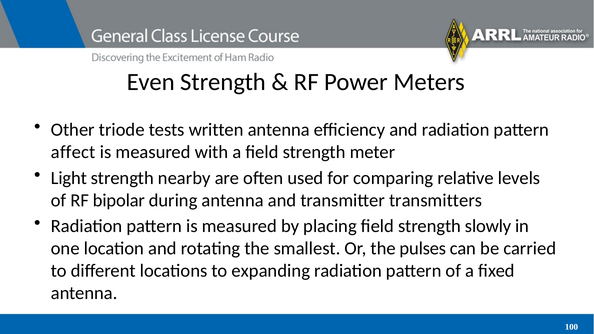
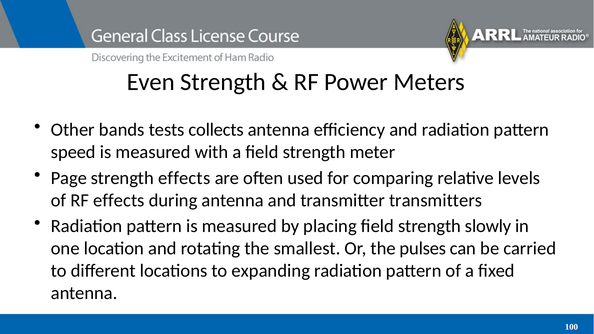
triode: triode -> bands
written: written -> collects
affect: affect -> speed
Light: Light -> Page
strength nearby: nearby -> effects
RF bipolar: bipolar -> effects
